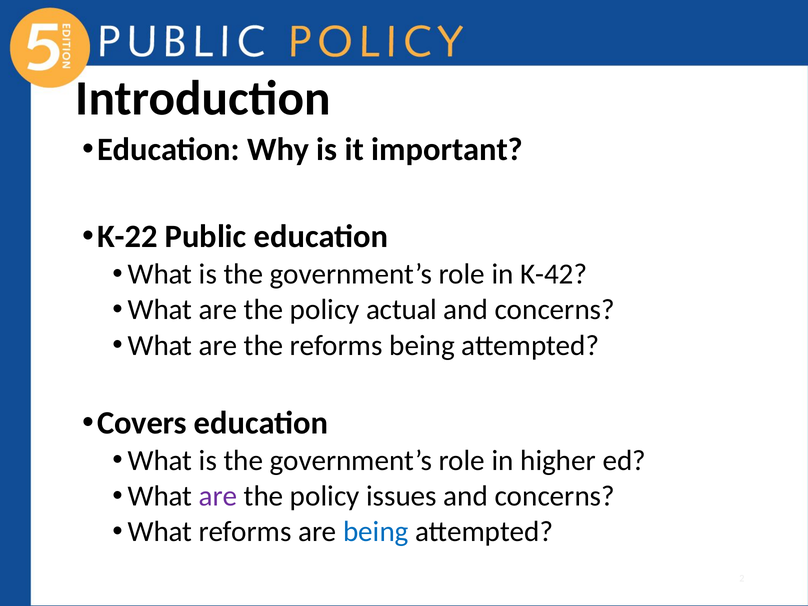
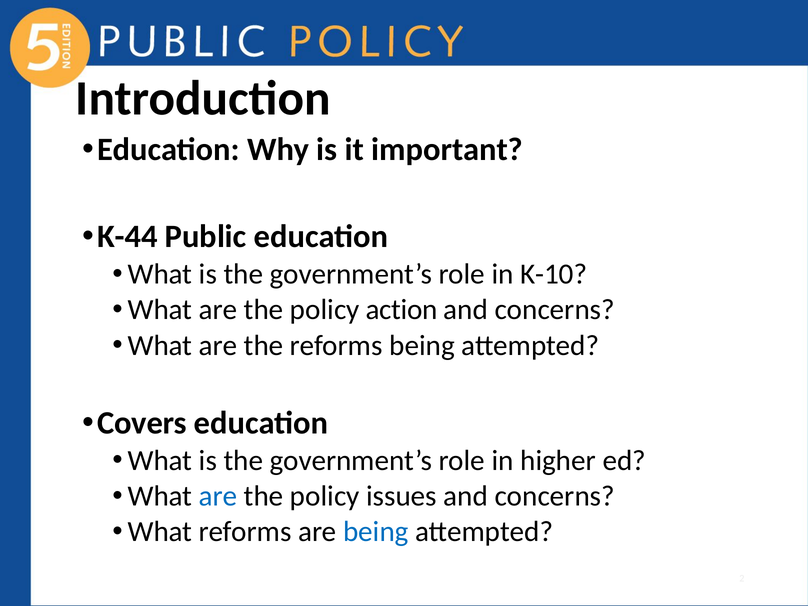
K-22: K-22 -> K-44
K-42: K-42 -> K-10
actual: actual -> action
are at (218, 496) colour: purple -> blue
